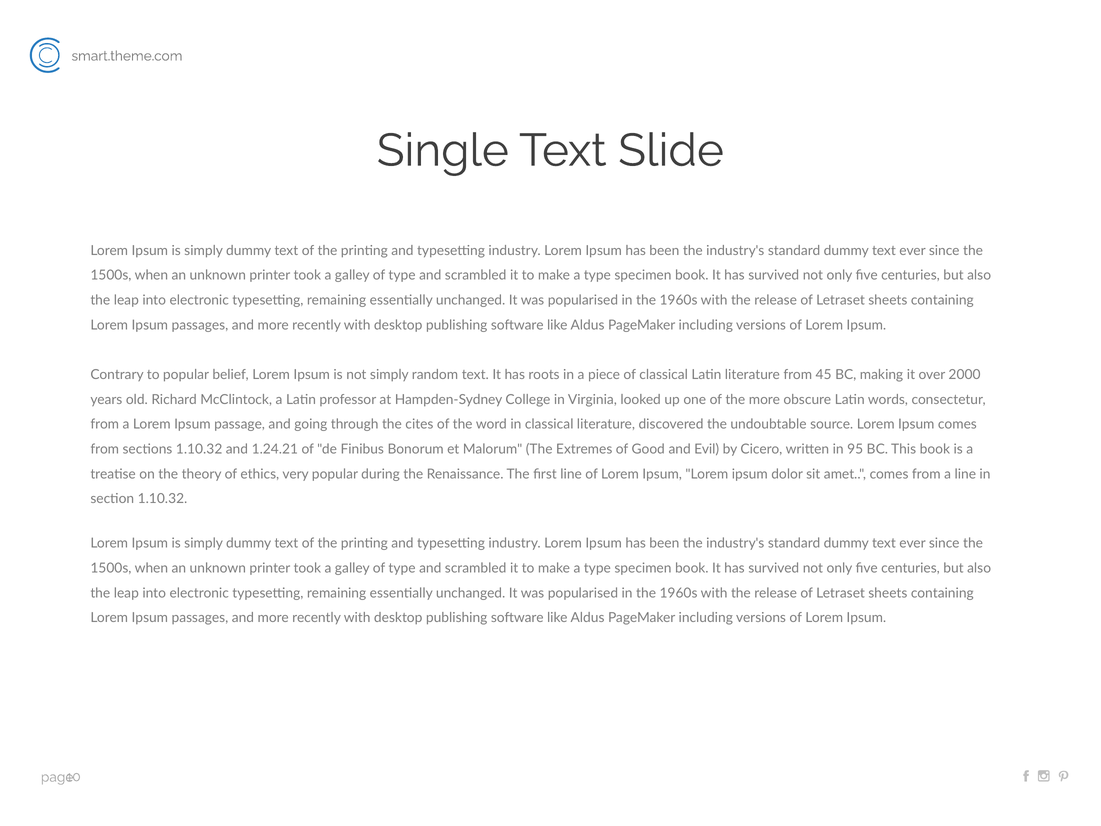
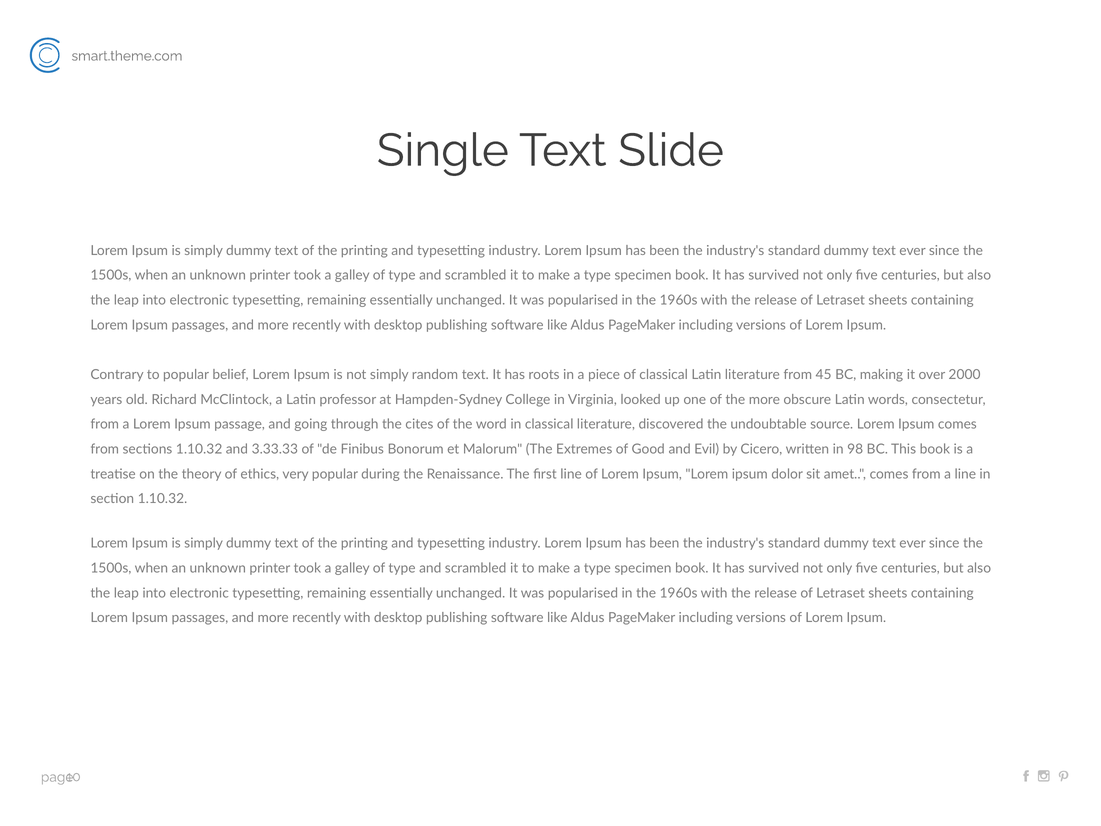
1.24.21: 1.24.21 -> 3.33.33
95: 95 -> 98
